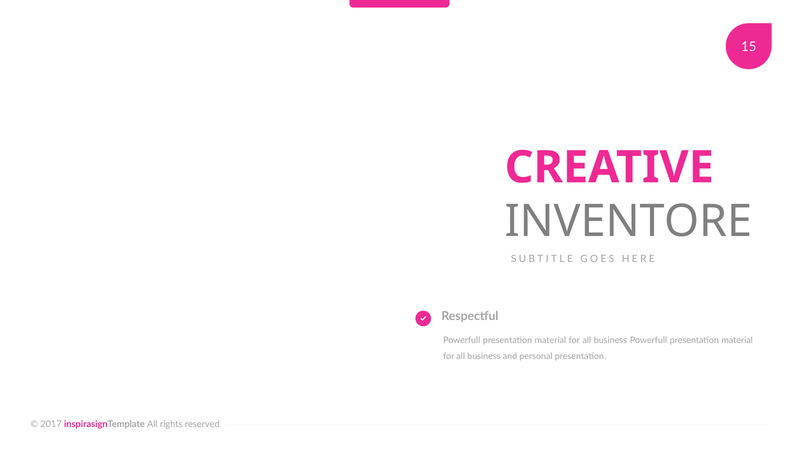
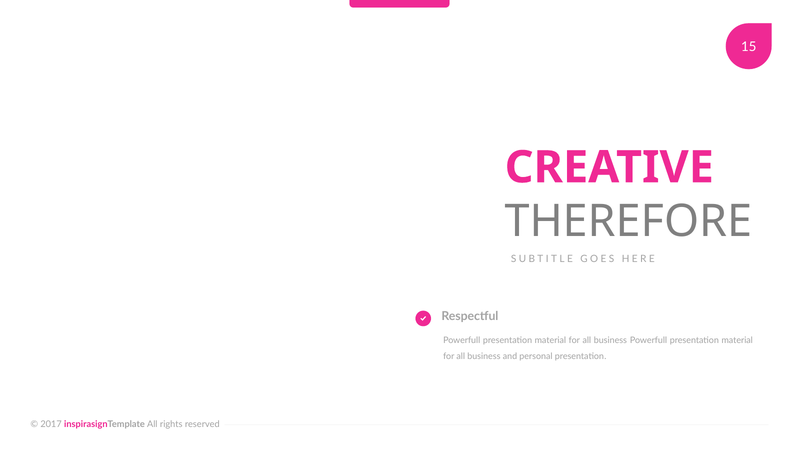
INVENTORE: INVENTORE -> THEREFORE
